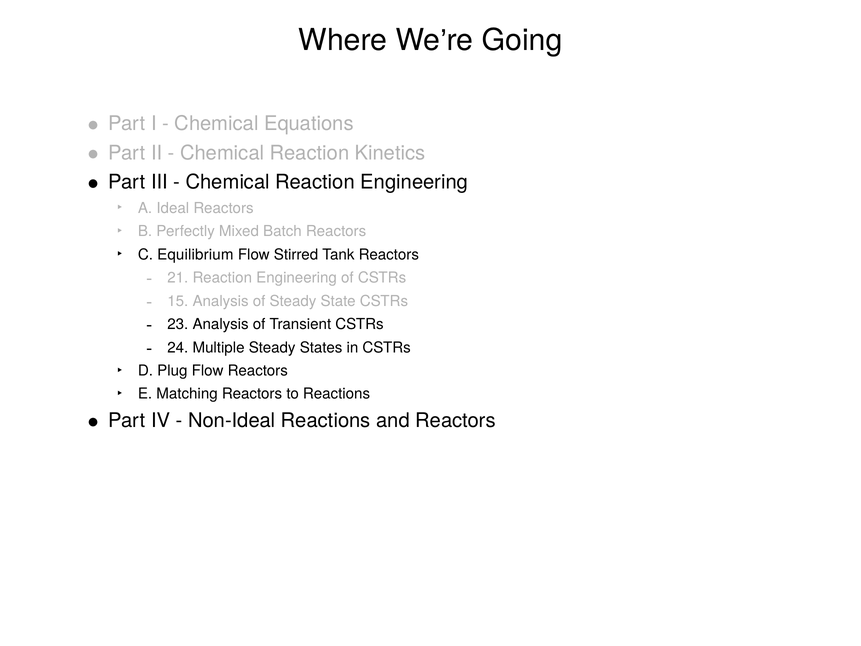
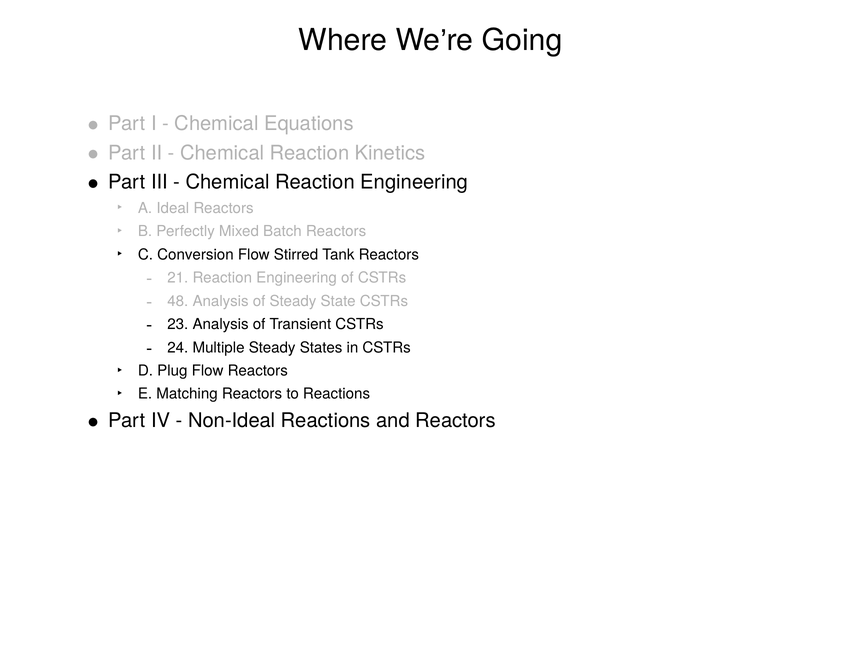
Equilibrium: Equilibrium -> Conversion
15: 15 -> 48
